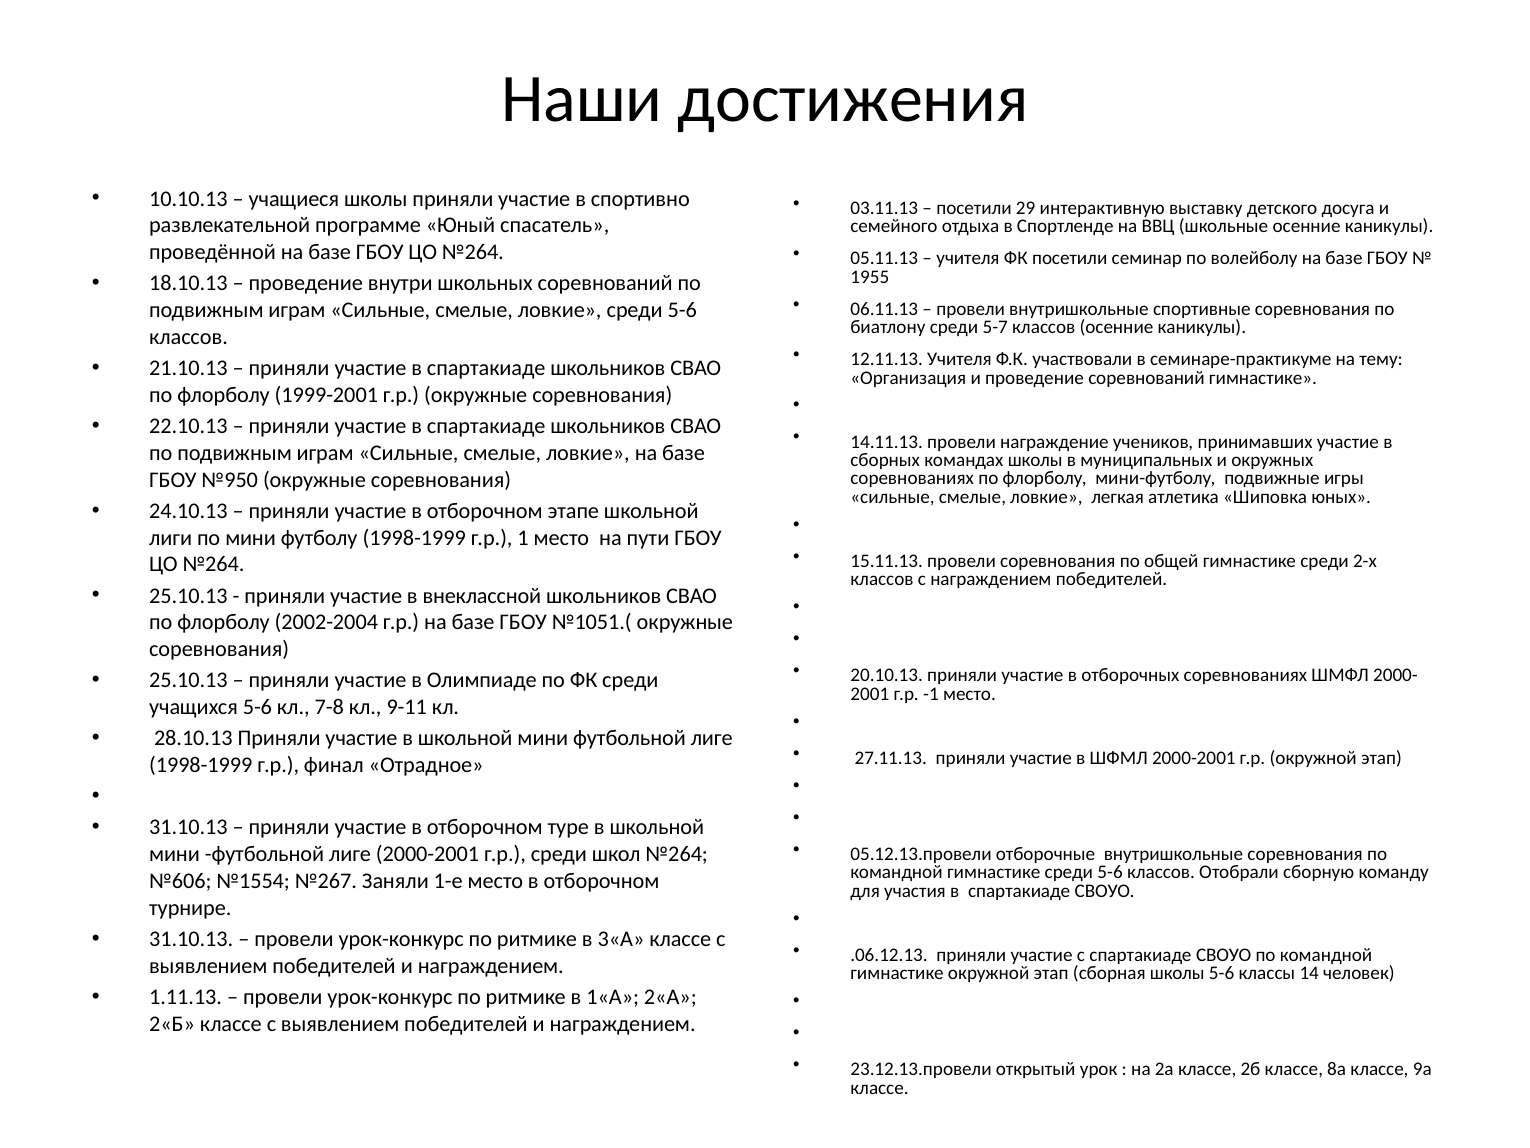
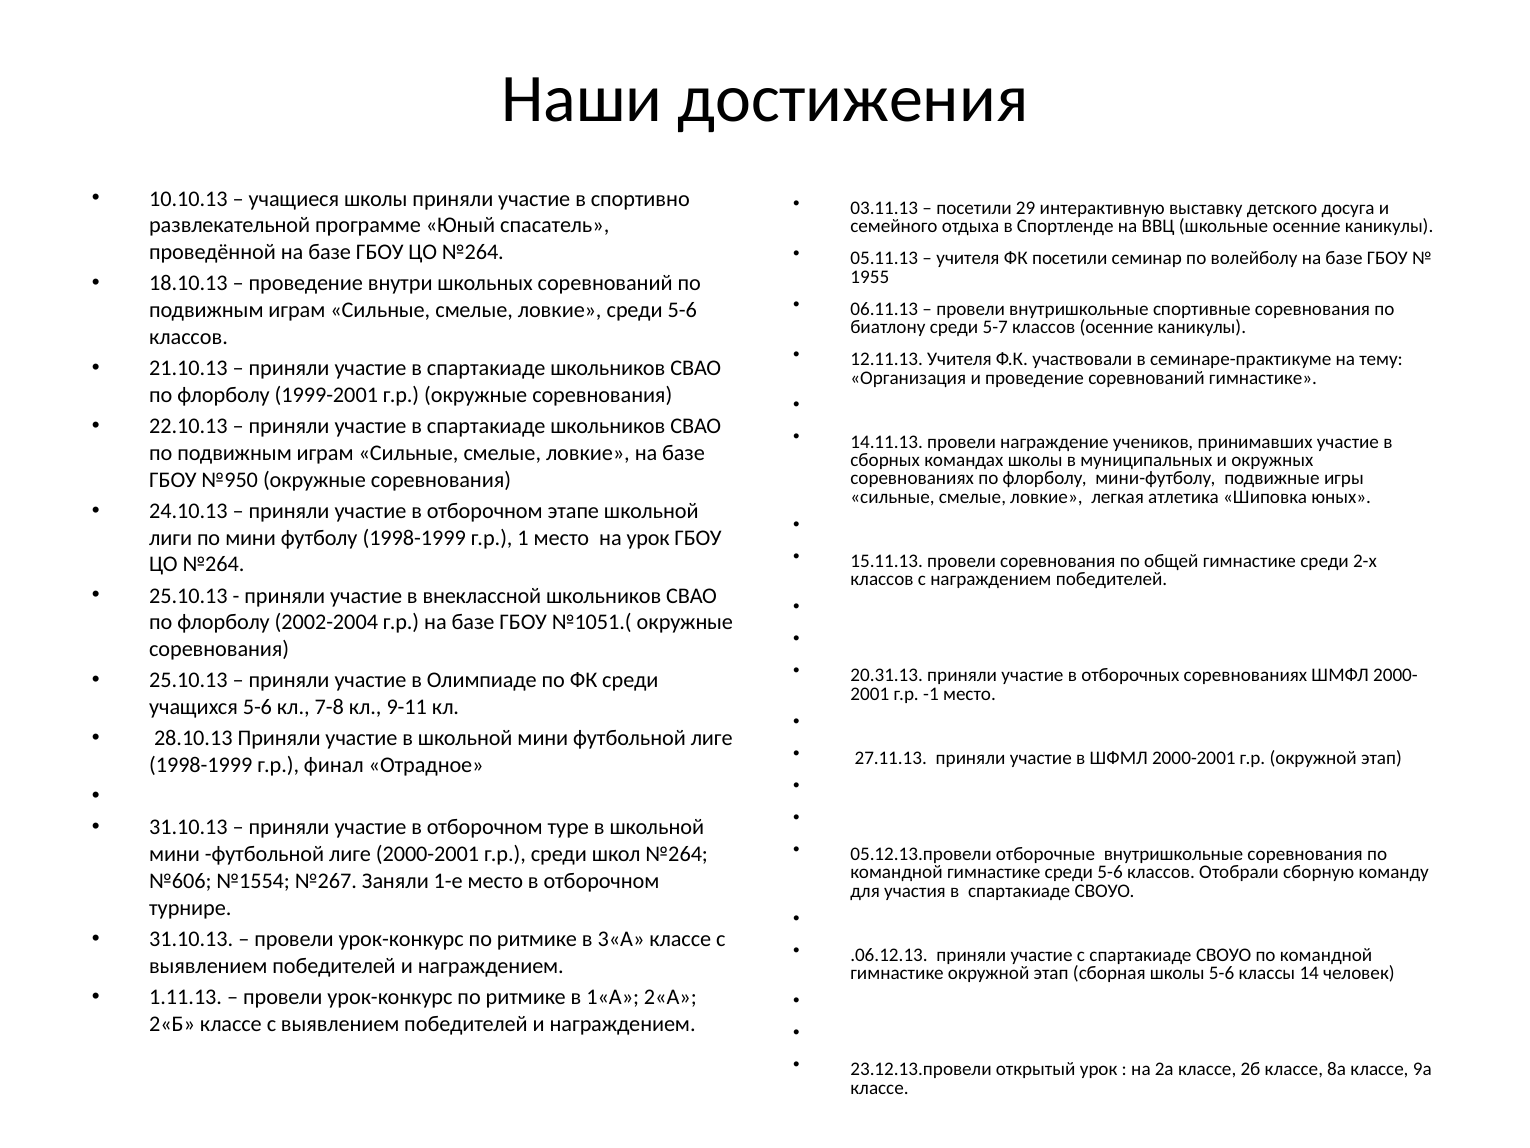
на пути: пути -> урок
20.10.13: 20.10.13 -> 20.31.13
